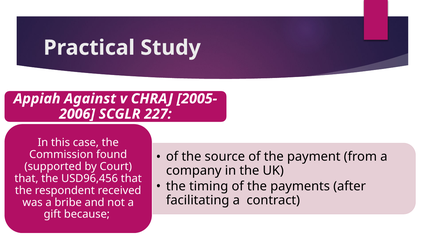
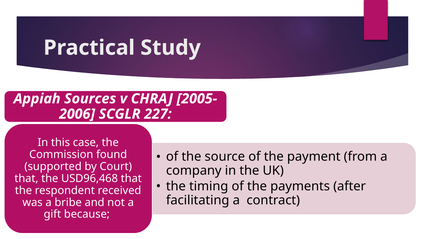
Against: Against -> Sources
USD96,456: USD96,456 -> USD96,468
